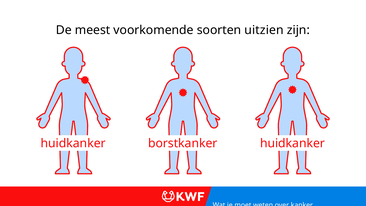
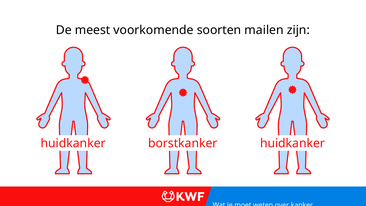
uitzien: uitzien -> mailen
